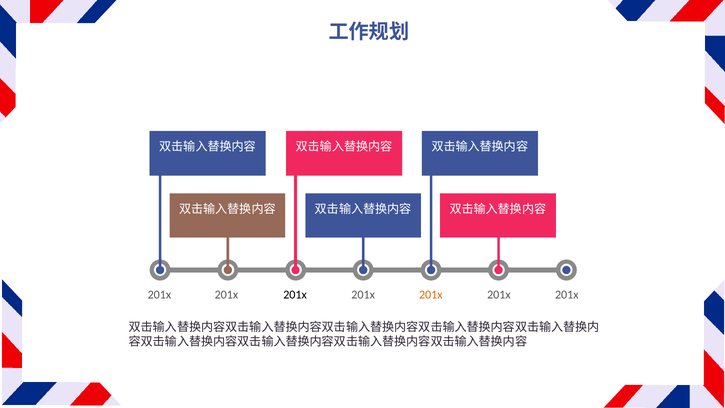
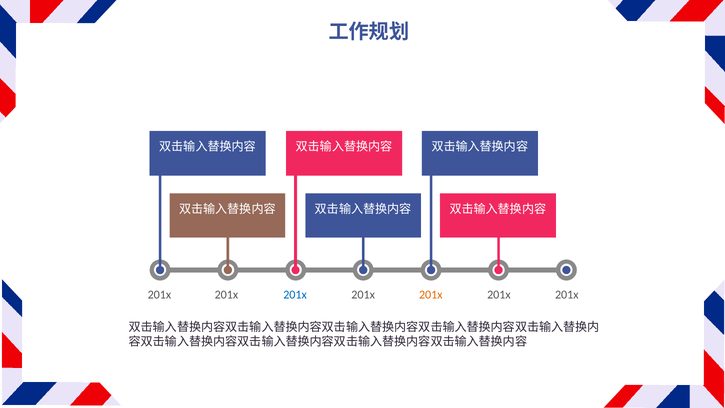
201x at (295, 295) colour: black -> blue
